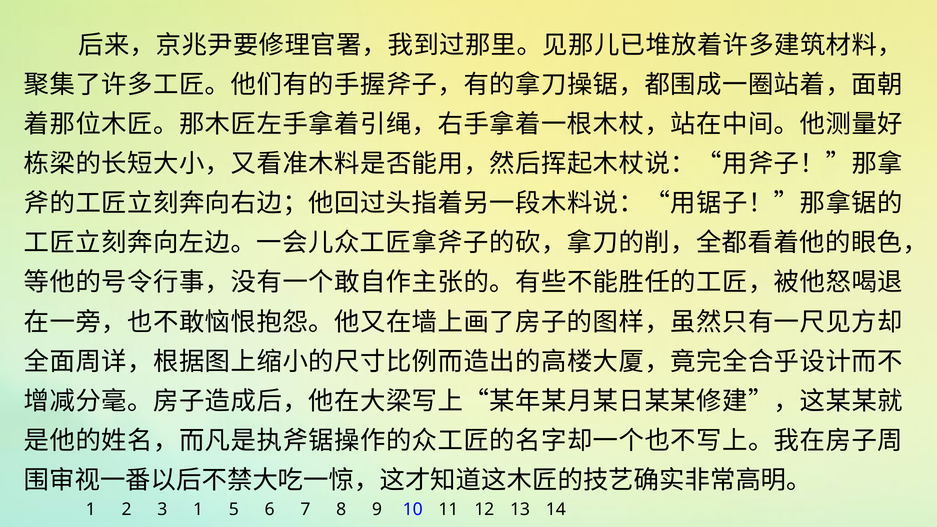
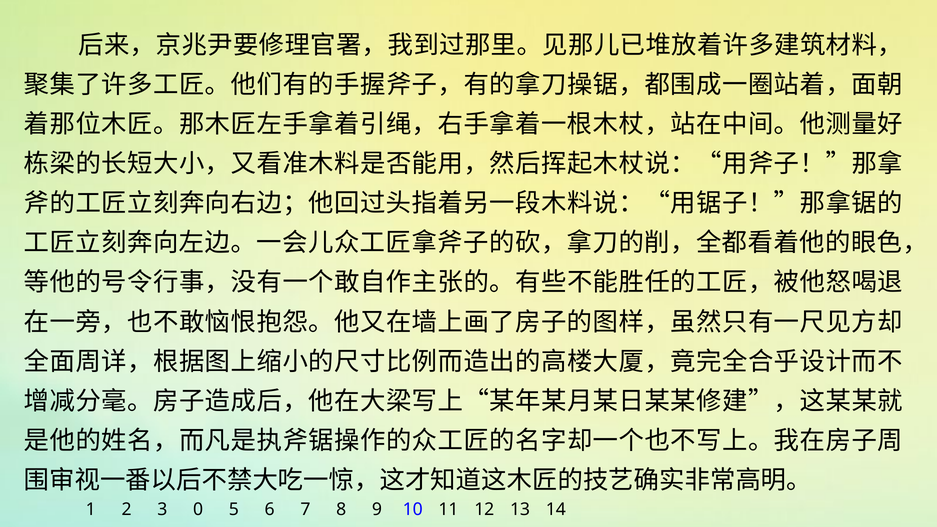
3 1: 1 -> 0
